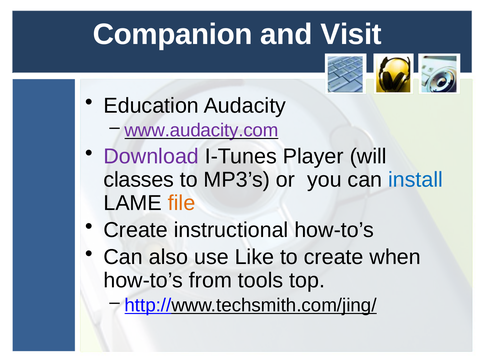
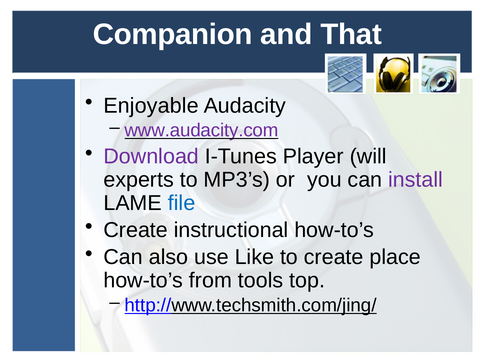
Visit: Visit -> That
Education: Education -> Enjoyable
classes: classes -> experts
install colour: blue -> purple
file colour: orange -> blue
when: when -> place
